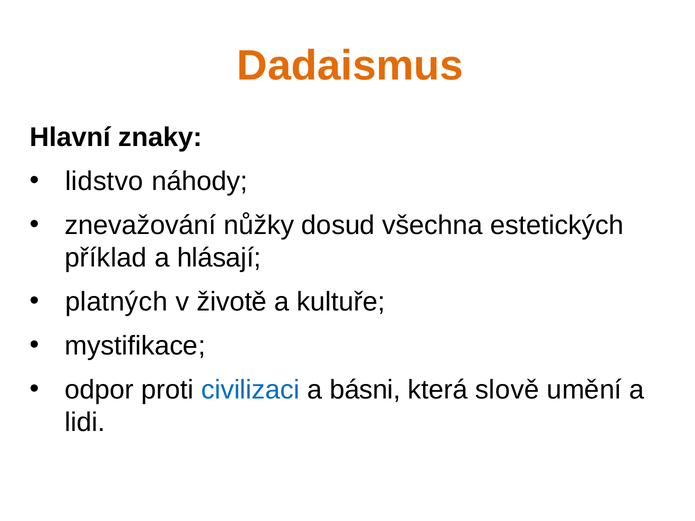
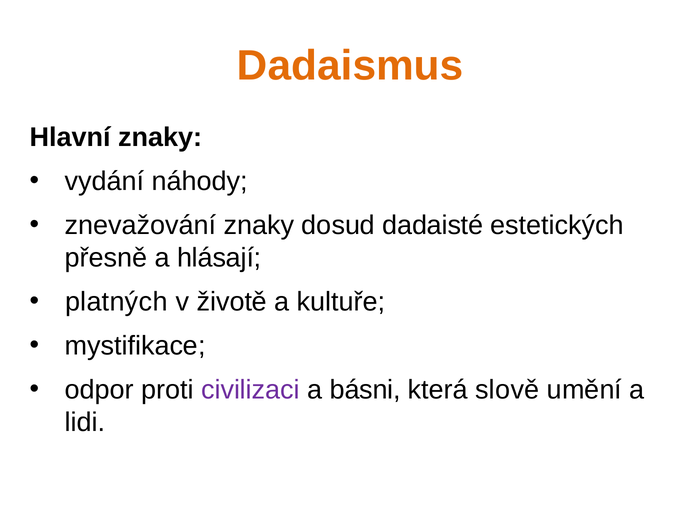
lidstvo: lidstvo -> vydání
znevažování nůžky: nůžky -> znaky
všechna: všechna -> dadaisté
příklad: příklad -> přesně
civilizaci colour: blue -> purple
